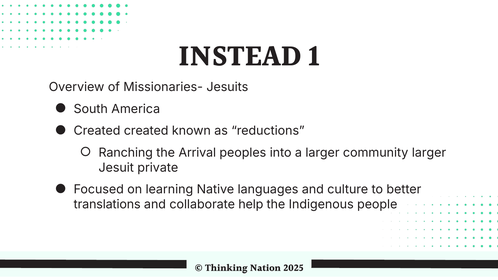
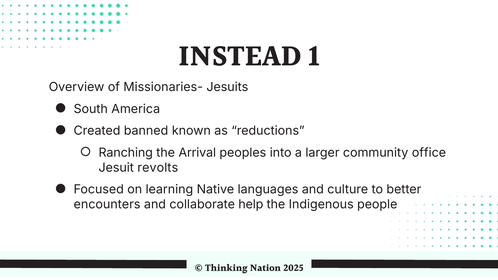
Created created: created -> banned
community larger: larger -> office
private: private -> revolts
translations: translations -> encounters
